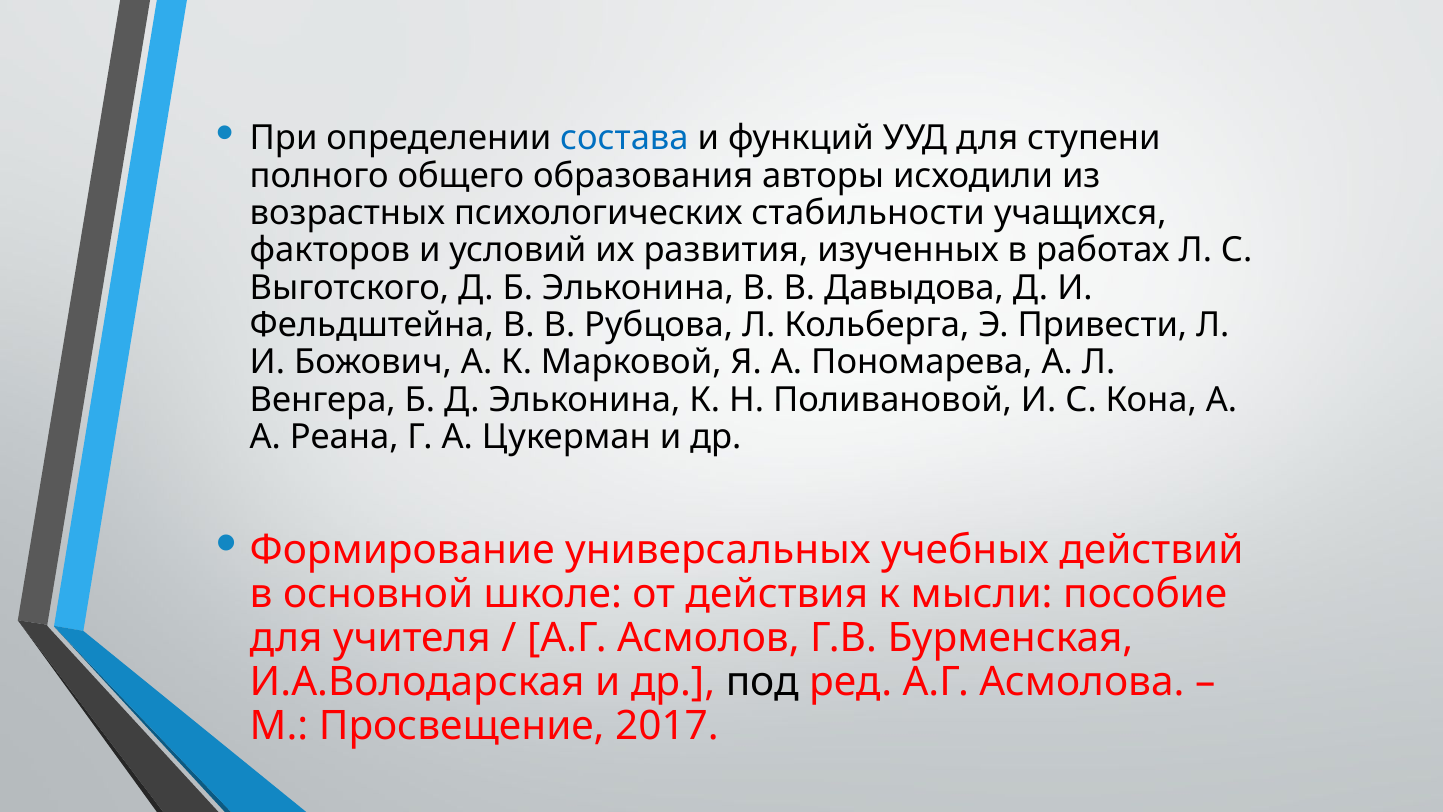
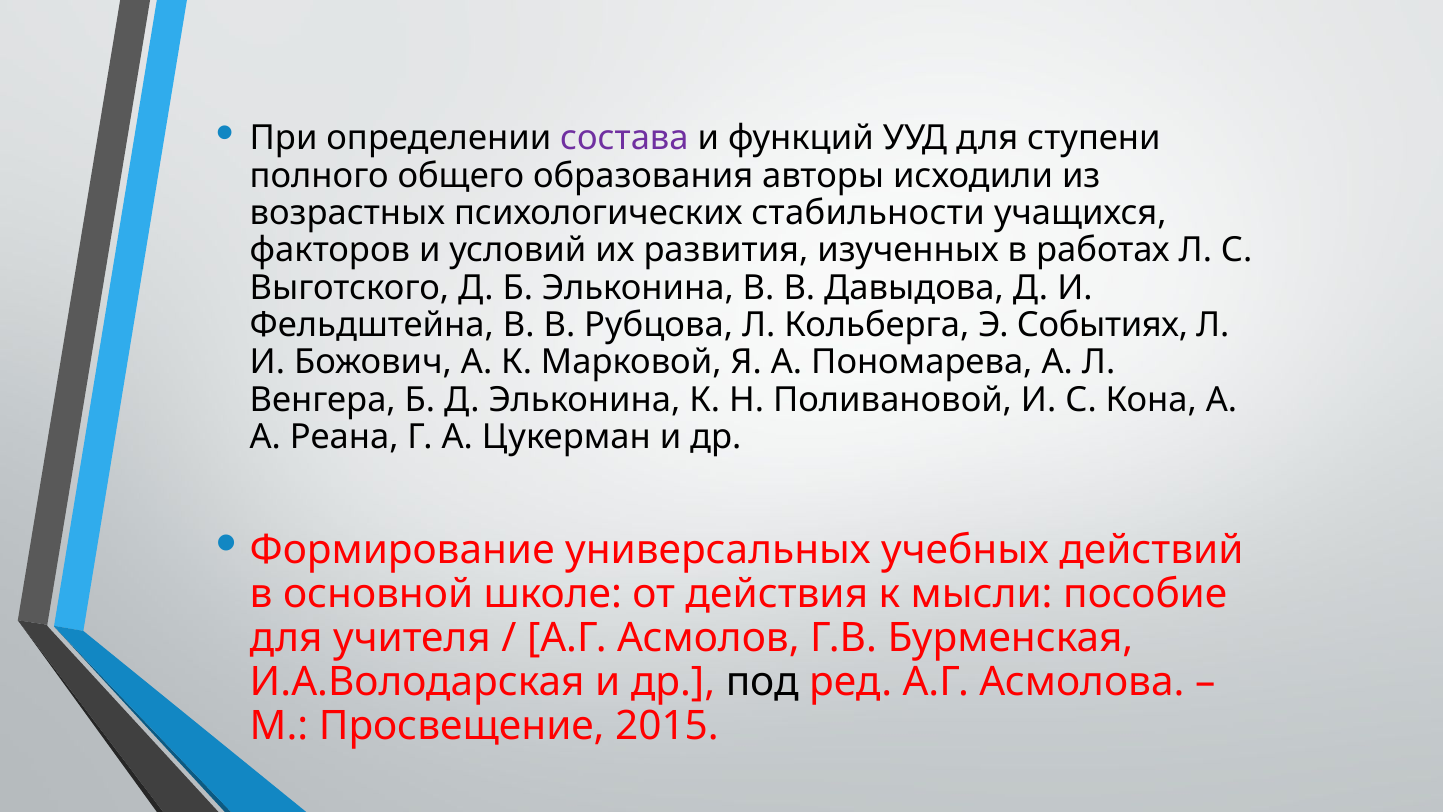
состава colour: blue -> purple
Привести: Привести -> Событиях
2017: 2017 -> 2015
